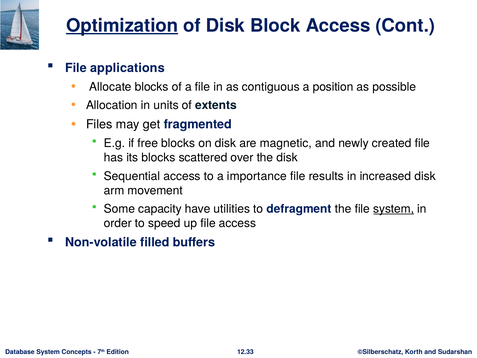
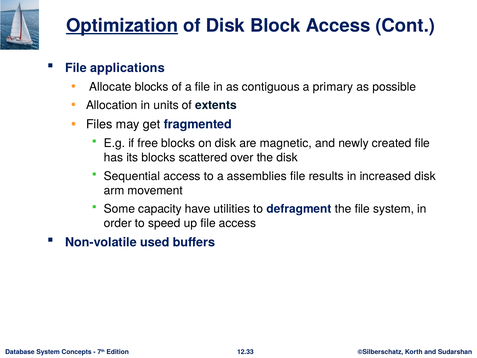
position: position -> primary
importance: importance -> assemblies
system at (394, 209) underline: present -> none
filled: filled -> used
